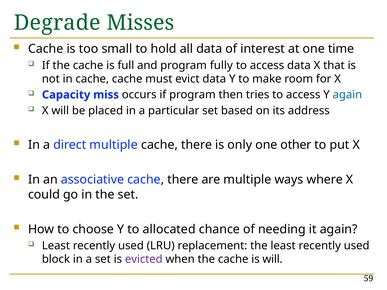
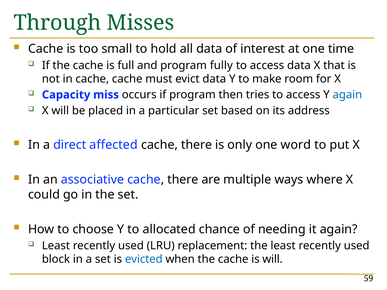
Degrade: Degrade -> Through
direct multiple: multiple -> affected
other: other -> word
evicted colour: purple -> blue
